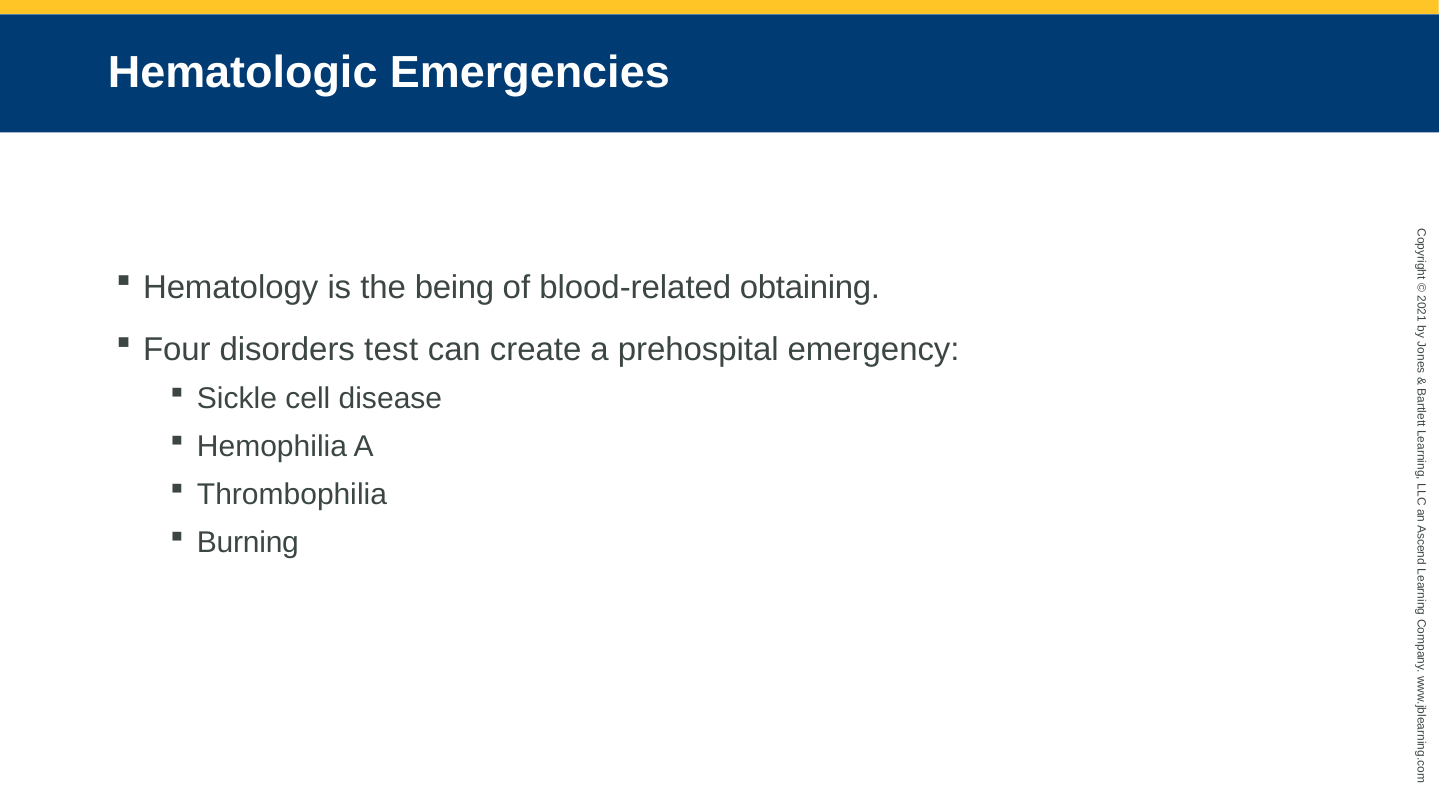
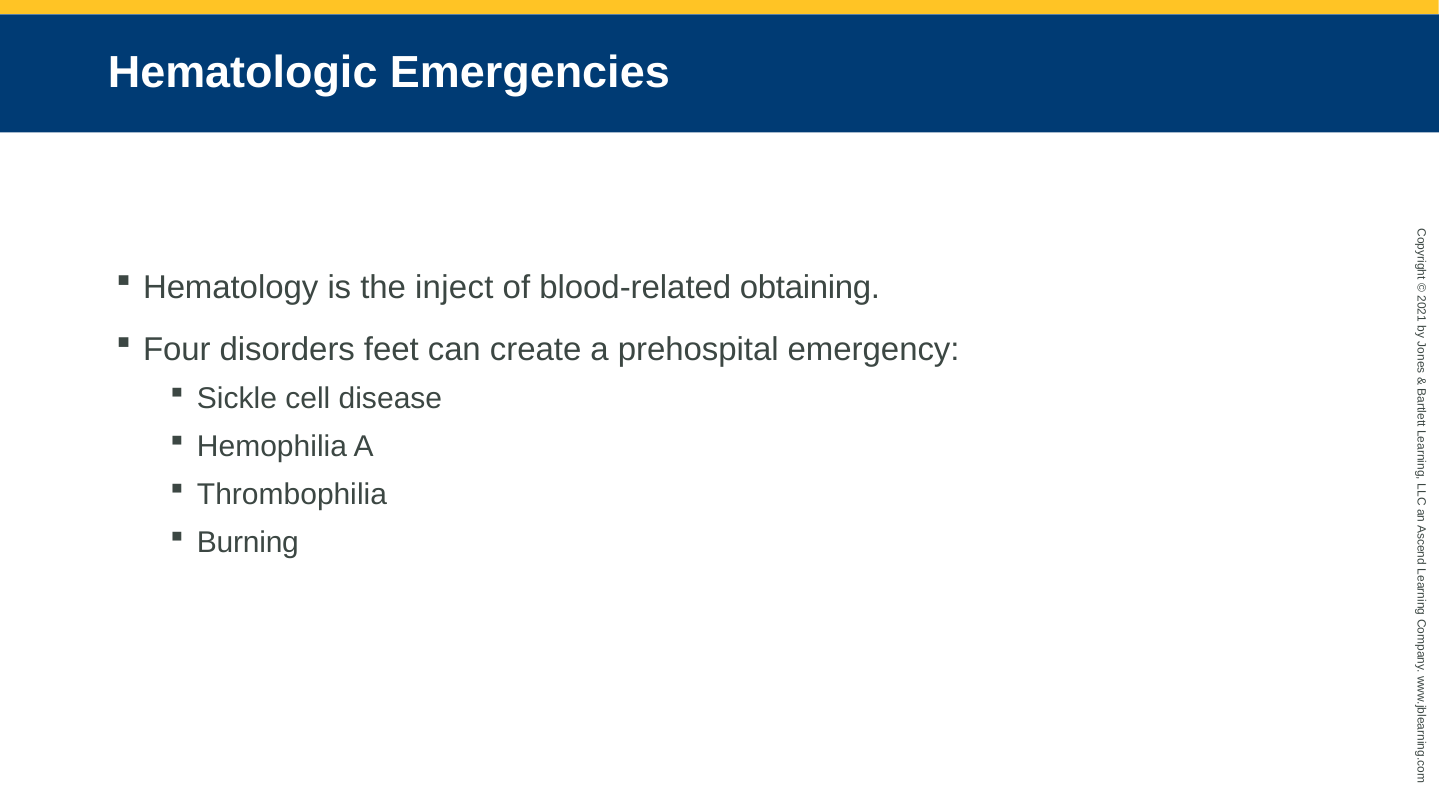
being: being -> inject
test: test -> feet
